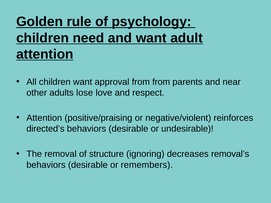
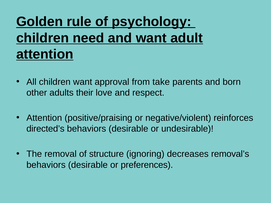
from from: from -> take
near: near -> born
lose: lose -> their
remembers: remembers -> preferences
